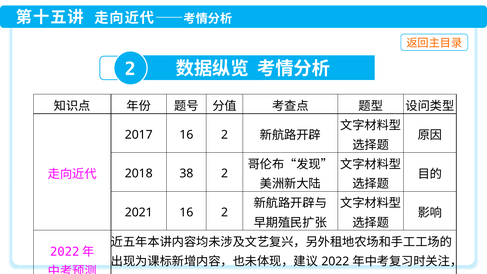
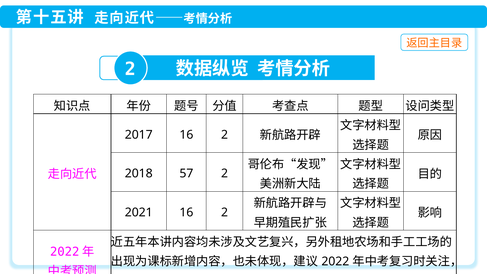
38: 38 -> 57
